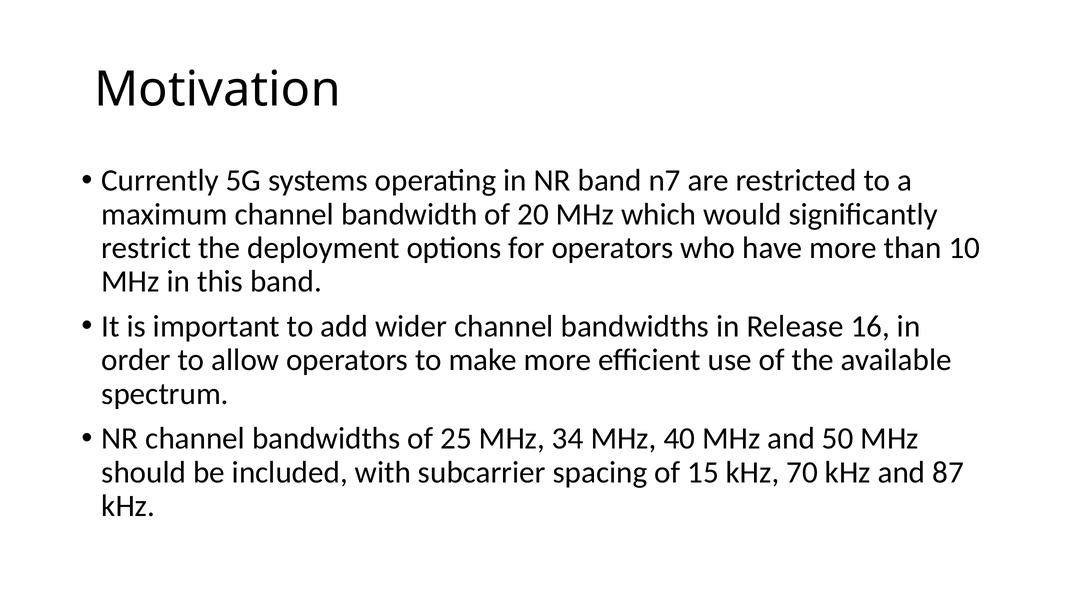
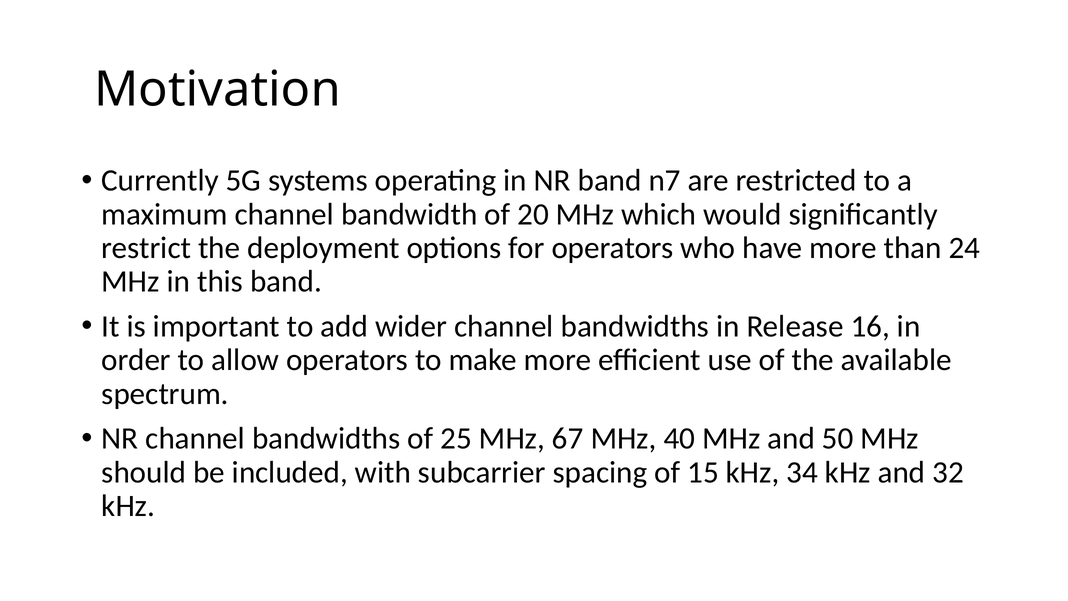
10: 10 -> 24
34: 34 -> 67
70: 70 -> 34
87: 87 -> 32
